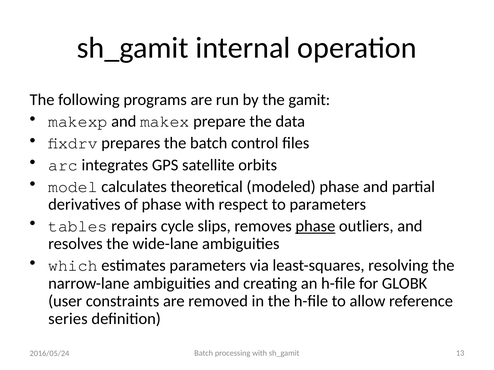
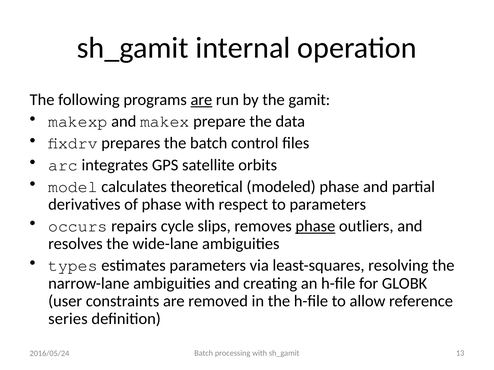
are at (201, 100) underline: none -> present
tables: tables -> occurs
which: which -> types
